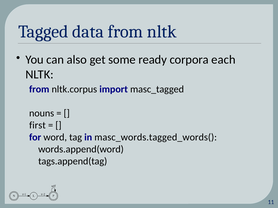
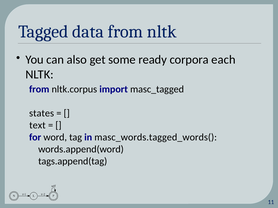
nouns: nouns -> states
first: first -> text
